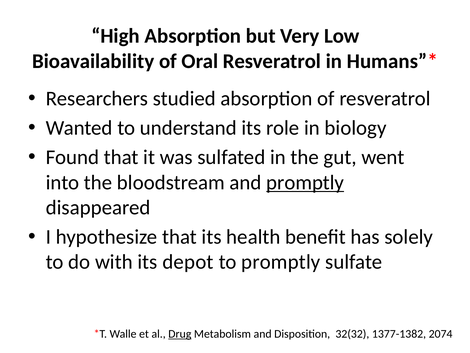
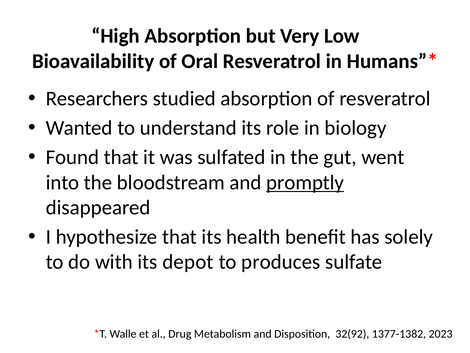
to promptly: promptly -> produces
Drug underline: present -> none
32(32: 32(32 -> 32(92
2074: 2074 -> 2023
